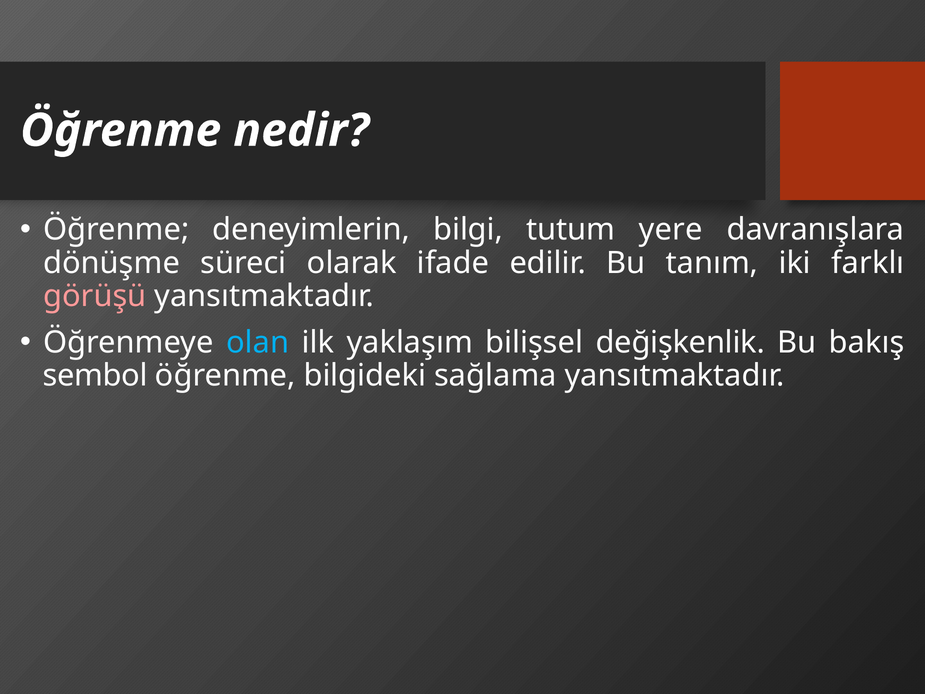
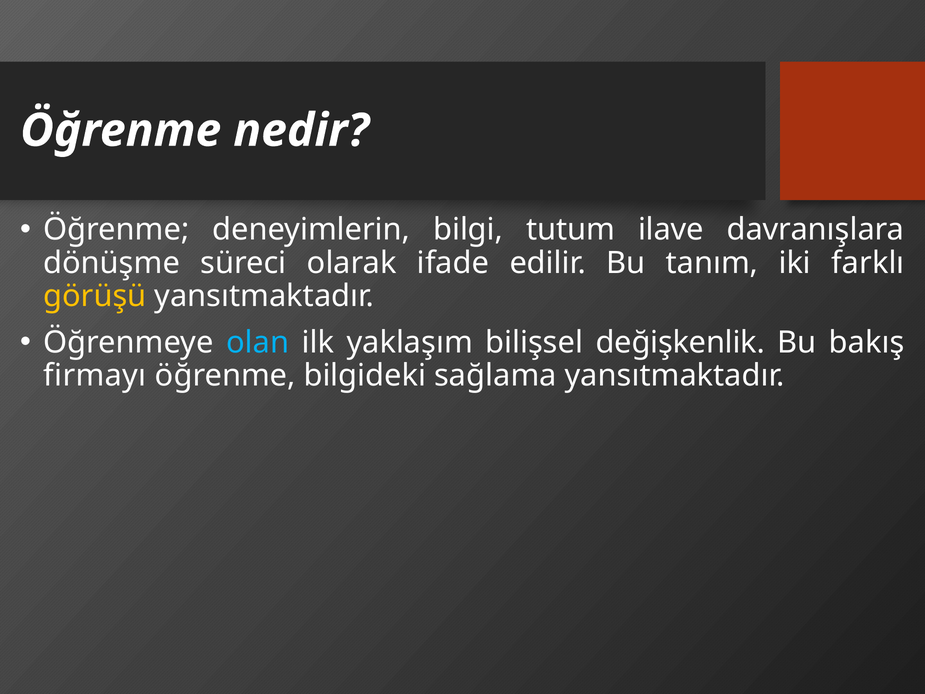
yere: yere -> ilave
görüşü colour: pink -> yellow
sembol: sembol -> firmayı
